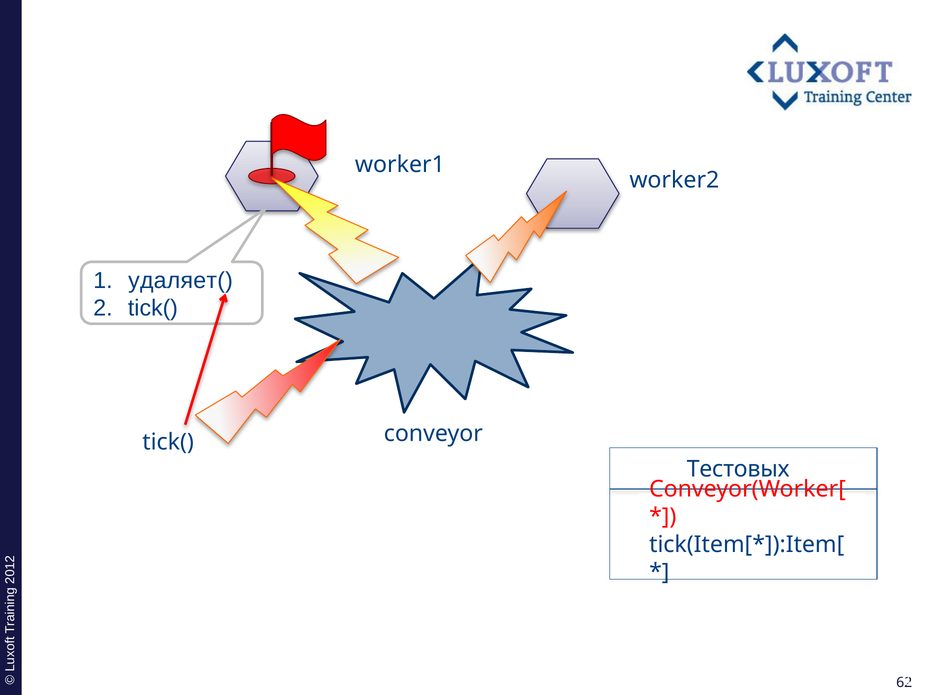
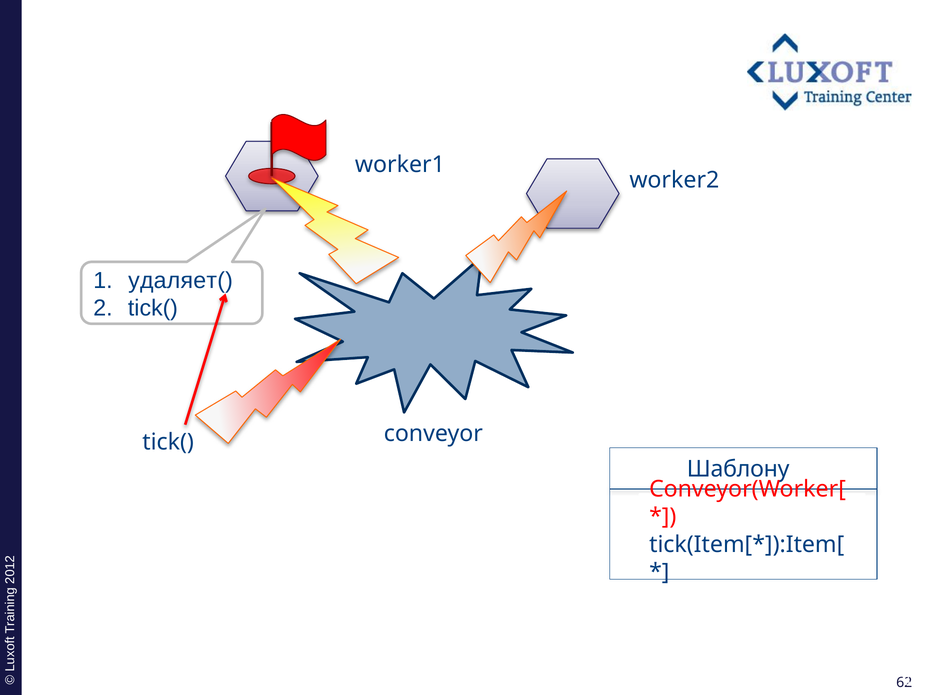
Тестовых: Тестовых -> Шаблону
